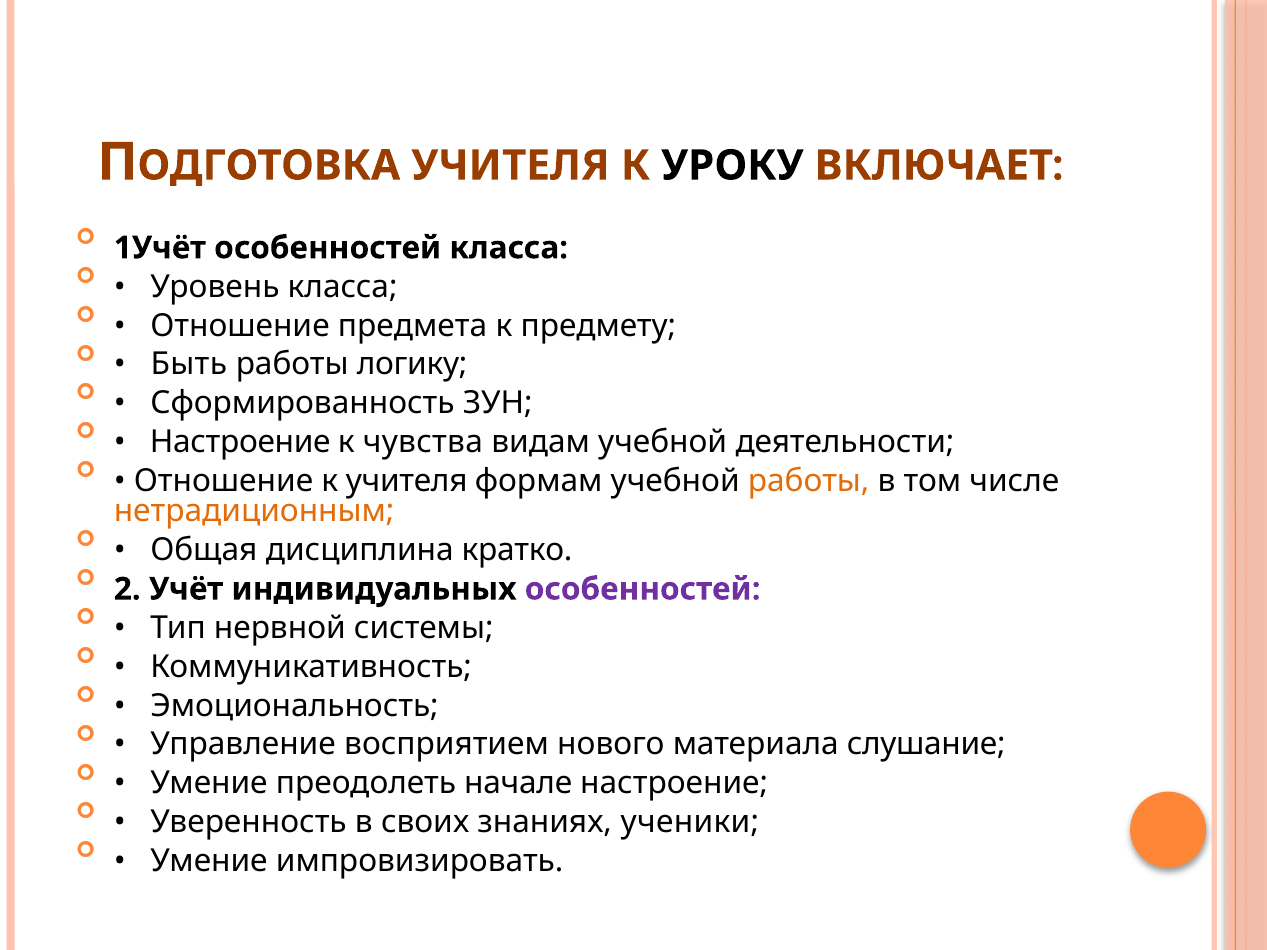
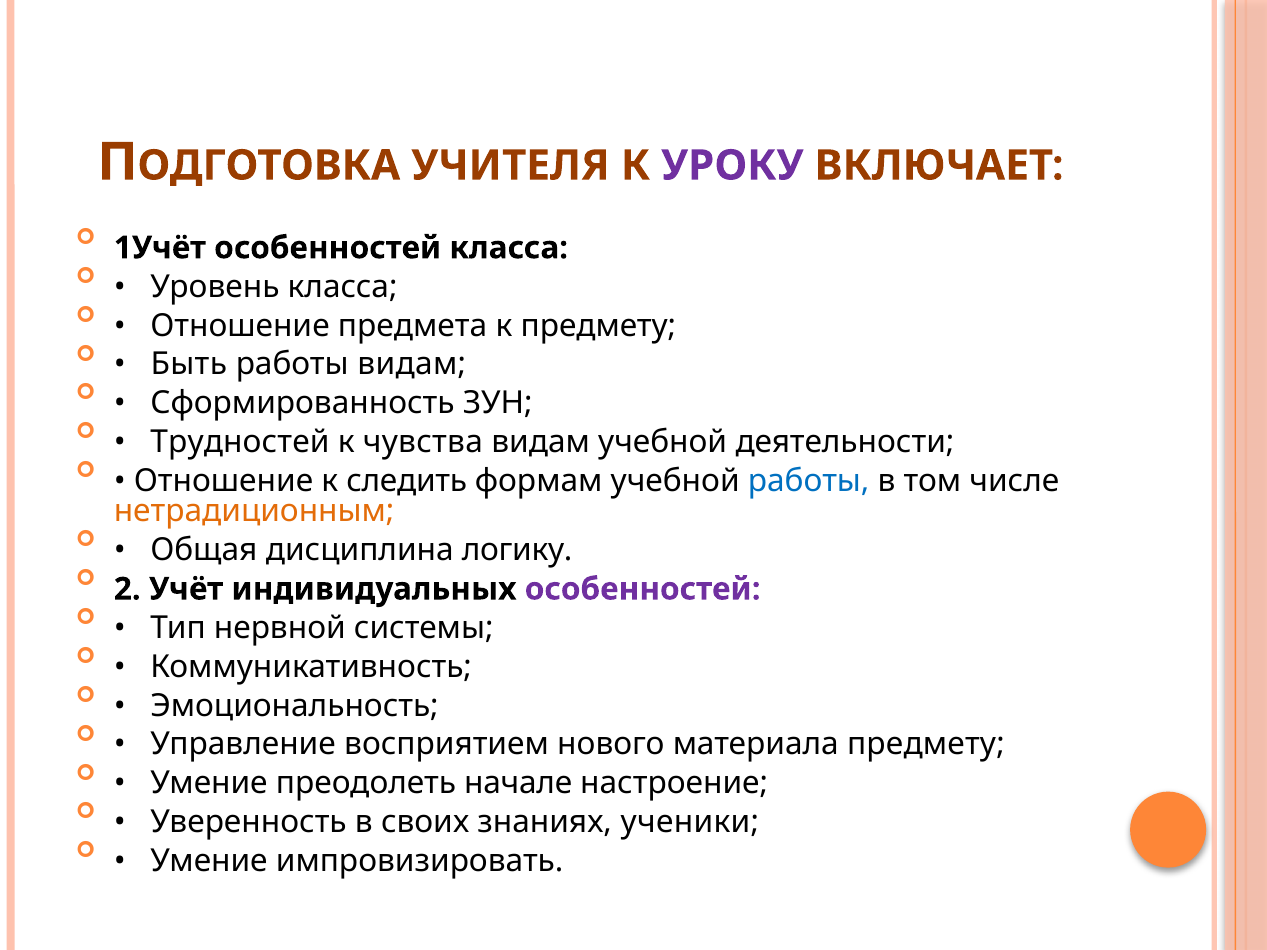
УРОКУ colour: black -> purple
работы логику: логику -> видам
Настроение at (240, 442): Настроение -> Трудностей
к учителя: учителя -> следить
работы at (809, 481) colour: orange -> blue
кратко: кратко -> логику
материала слушание: слушание -> предмету
